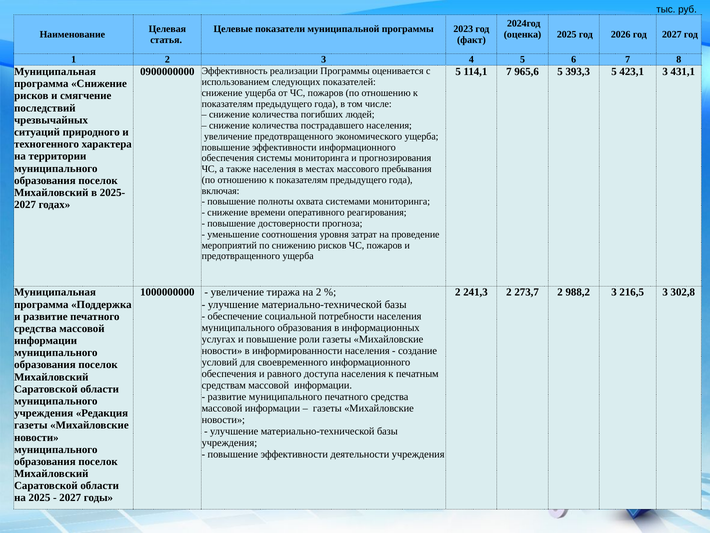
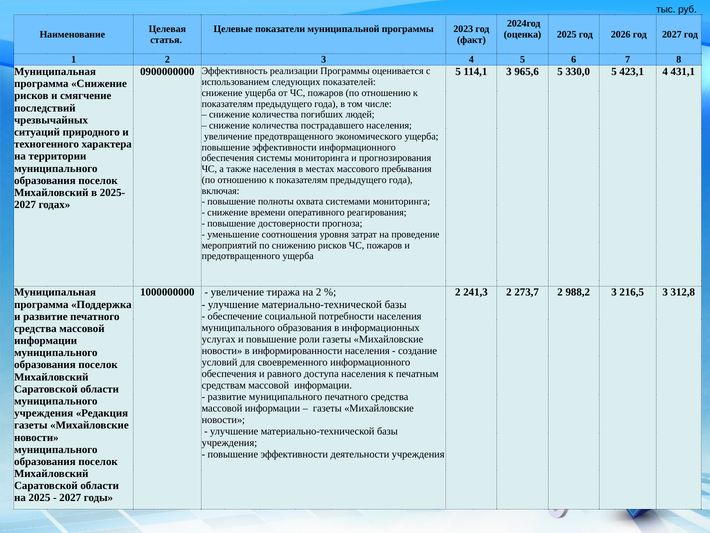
114,1 7: 7 -> 3
393,3: 393,3 -> 330,0
423,1 3: 3 -> 4
302,8: 302,8 -> 312,8
